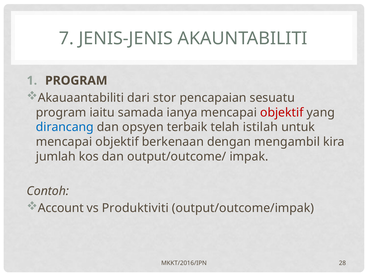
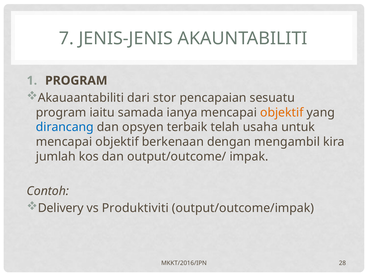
objektif at (282, 112) colour: red -> orange
istilah: istilah -> usaha
Account: Account -> Delivery
